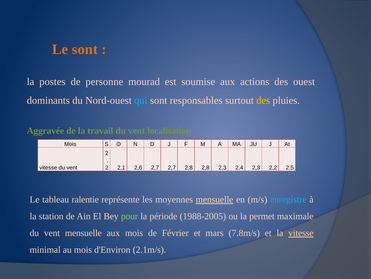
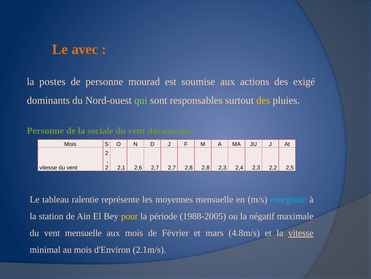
Le sont: sont -> avec
ouest: ouest -> exigé
qui colour: light blue -> light green
Aggravée at (45, 130): Aggravée -> Personne
travail: travail -> sociale
localisation: localisation -> documents
mensuelle at (215, 199) underline: present -> none
pour colour: light green -> yellow
permet: permet -> négatif
7.8m/s: 7.8m/s -> 4.8m/s
